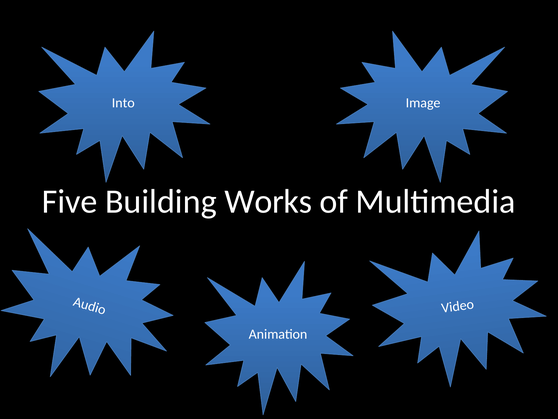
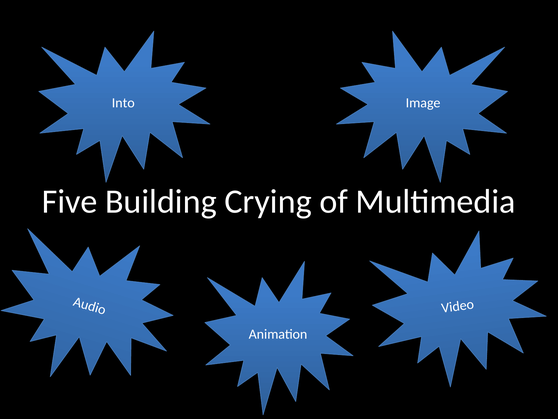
Works: Works -> Crying
